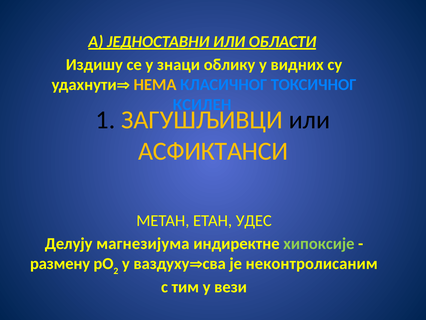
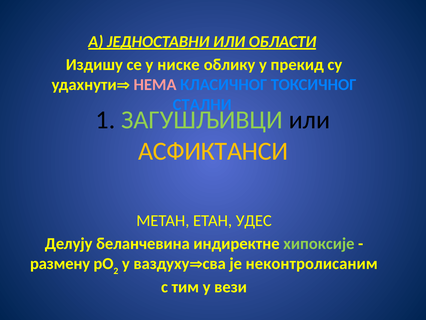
знаци: знаци -> ниске
видних: видних -> прекид
НЕМА colour: yellow -> pink
КСИЛЕН: КСИЛЕН -> СТАЛНИ
ЗАГУШЉИВЦИ colour: yellow -> light green
магнезијума: магнезијума -> беланчевина
